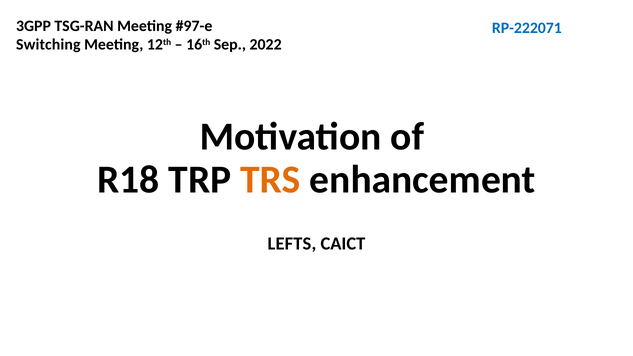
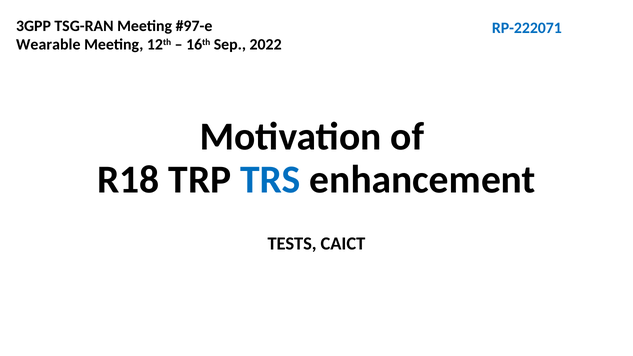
Switching: Switching -> Wearable
TRS colour: orange -> blue
LEFTS: LEFTS -> TESTS
